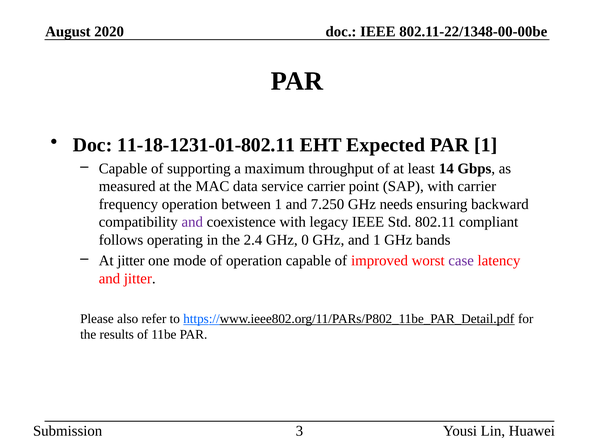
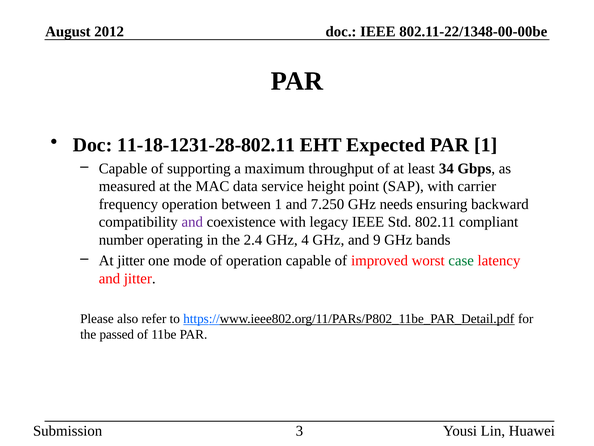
2020: 2020 -> 2012
11-18-1231-01-802.11: 11-18-1231-01-802.11 -> 11-18-1231-28-802.11
14: 14 -> 34
service carrier: carrier -> height
follows: follows -> number
0: 0 -> 4
and 1: 1 -> 9
case colour: purple -> green
results: results -> passed
